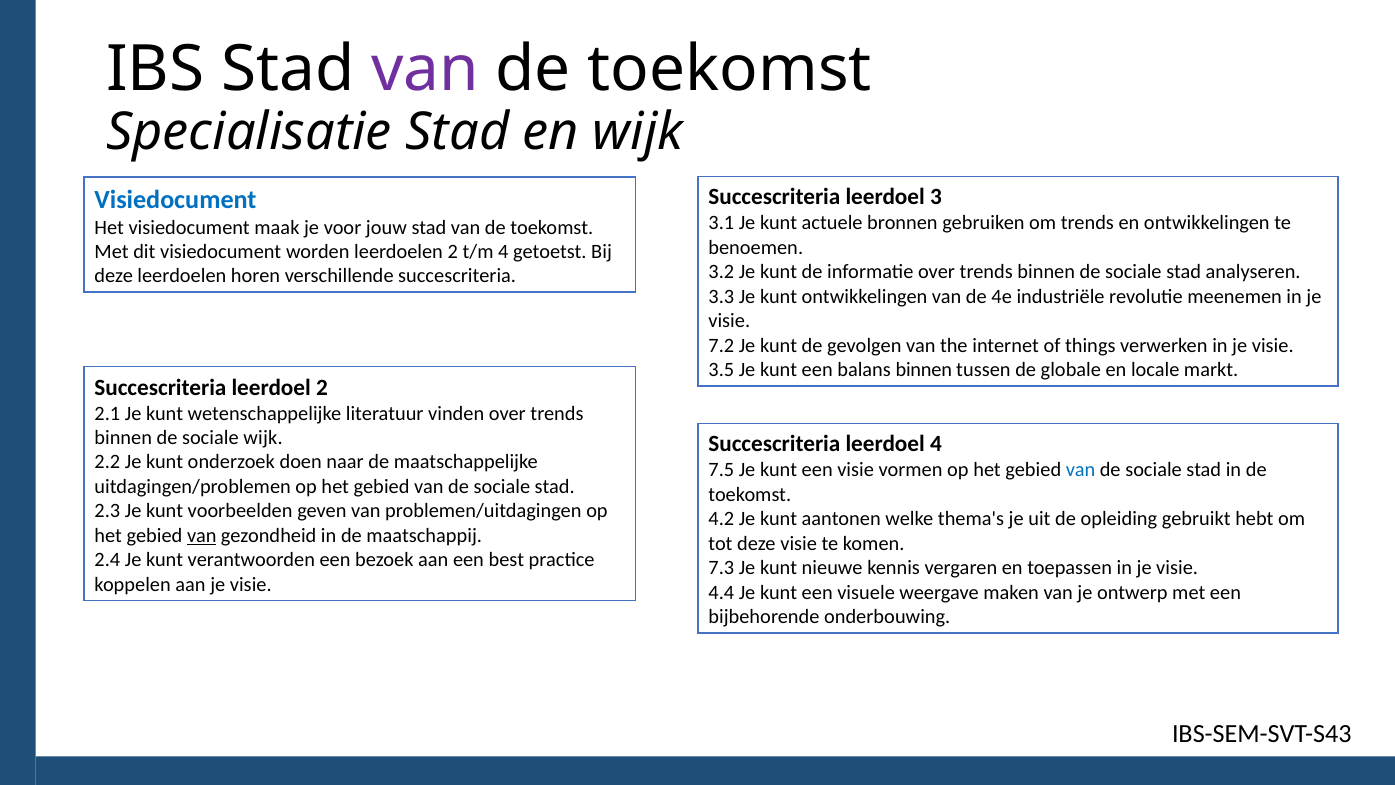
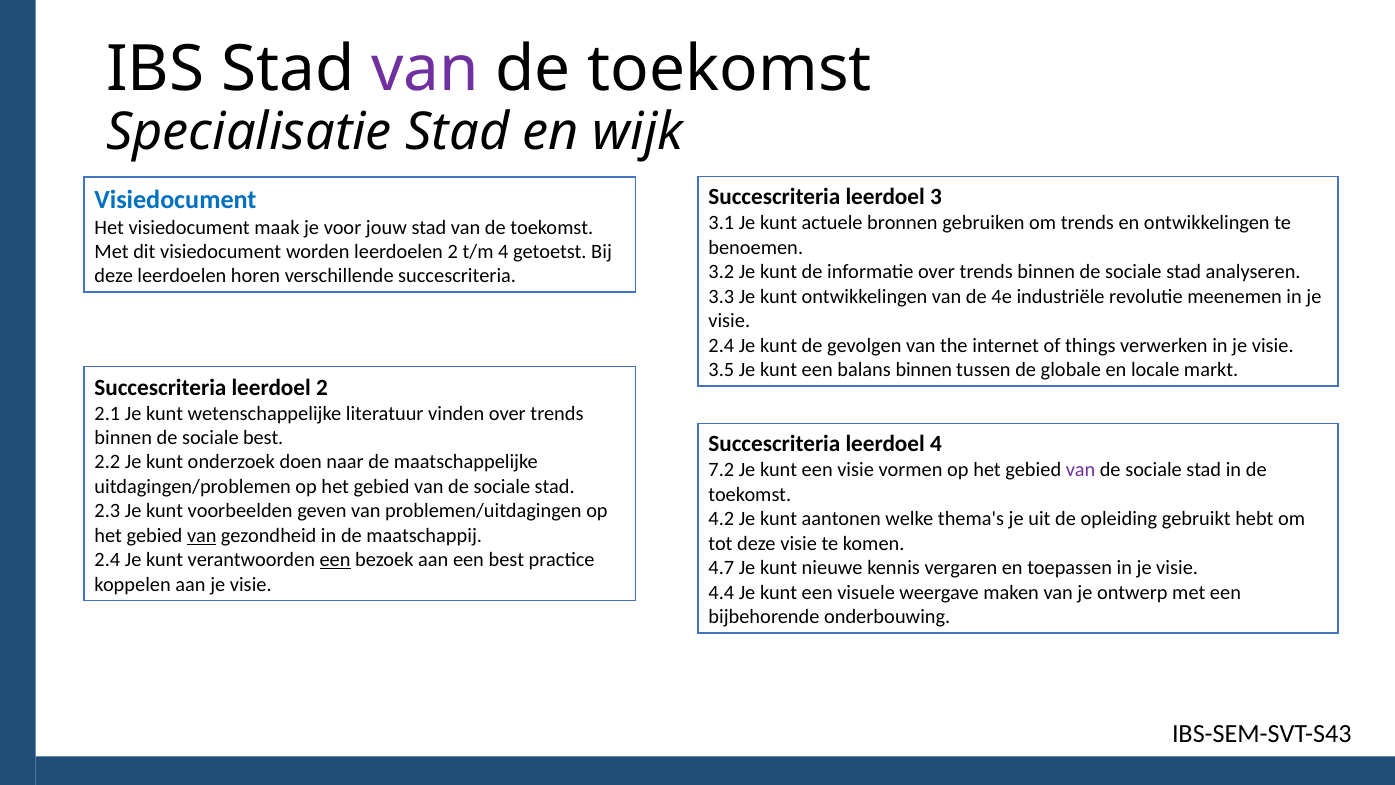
7.2 at (721, 345): 7.2 -> 2.4
sociale wijk: wijk -> best
7.5: 7.5 -> 7.2
van at (1081, 470) colour: blue -> purple
een at (335, 560) underline: none -> present
7.3: 7.3 -> 4.7
